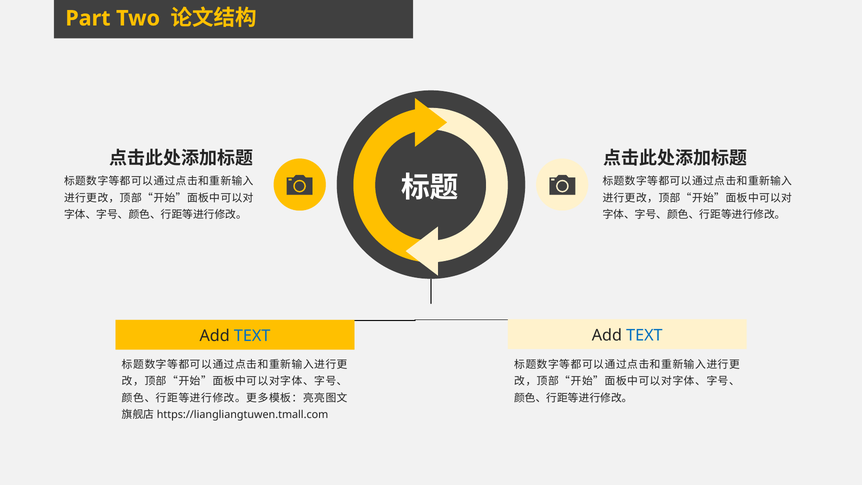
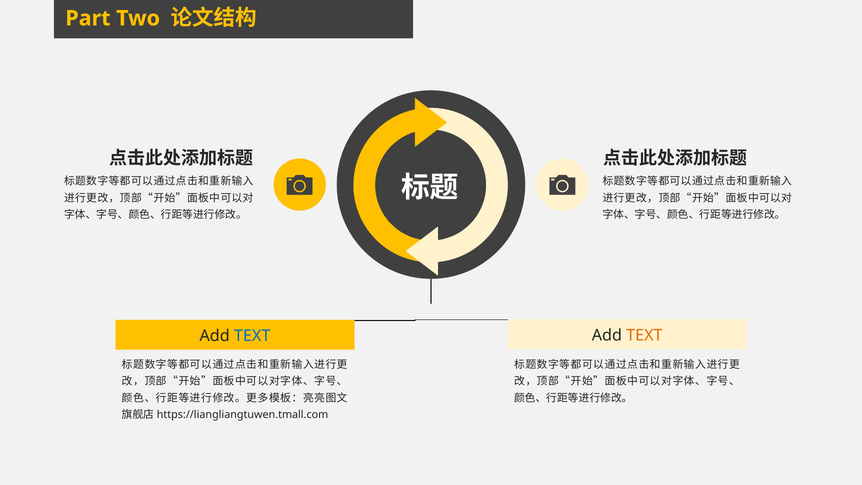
TEXT at (644, 335) colour: blue -> orange
